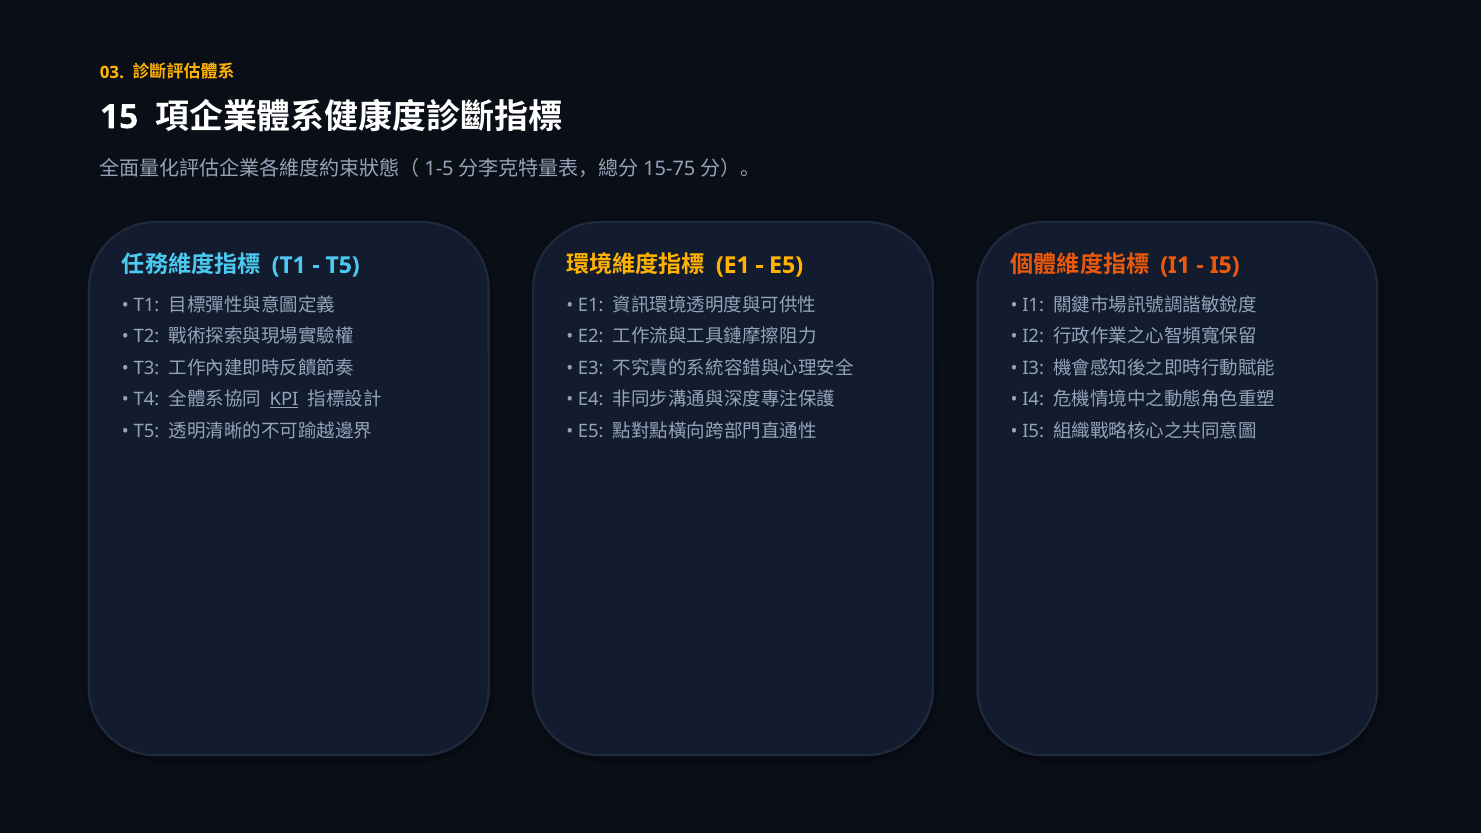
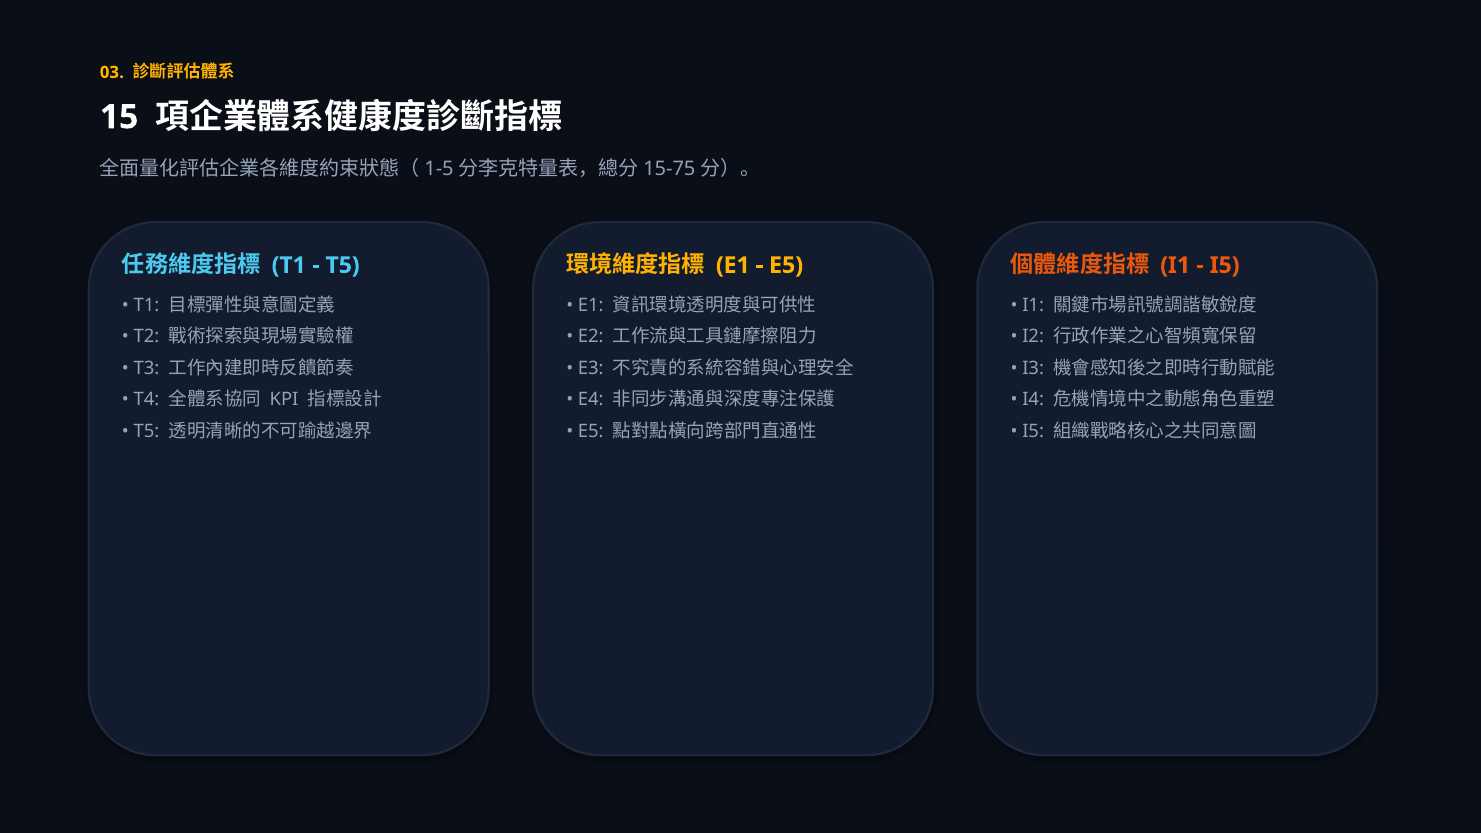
KPI underline: present -> none
